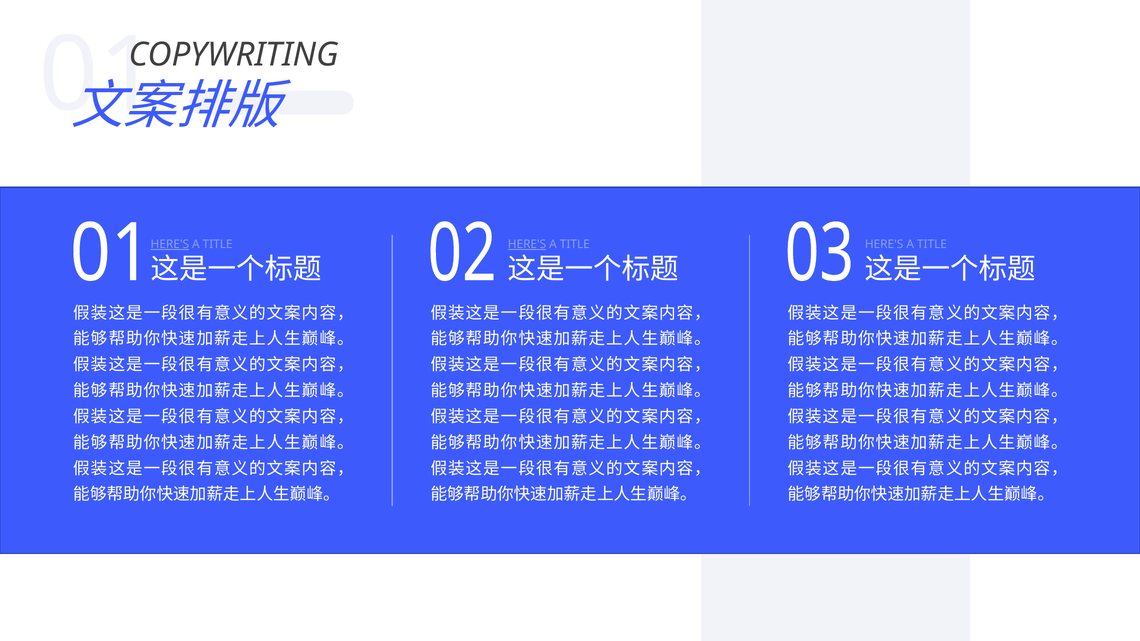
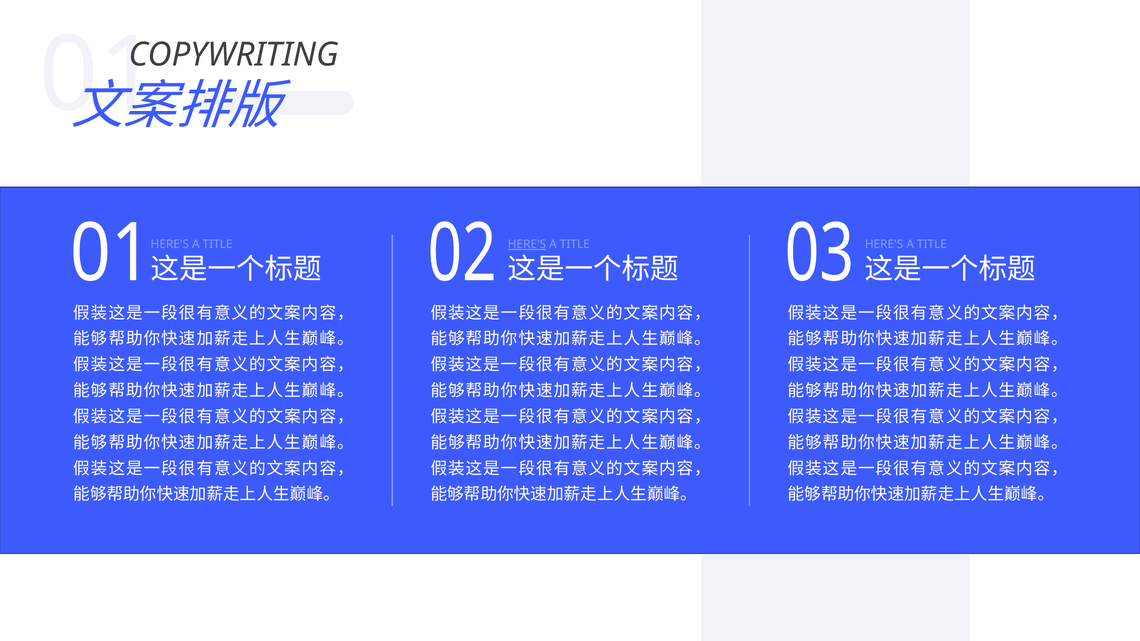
HERE'S at (170, 244) underline: present -> none
